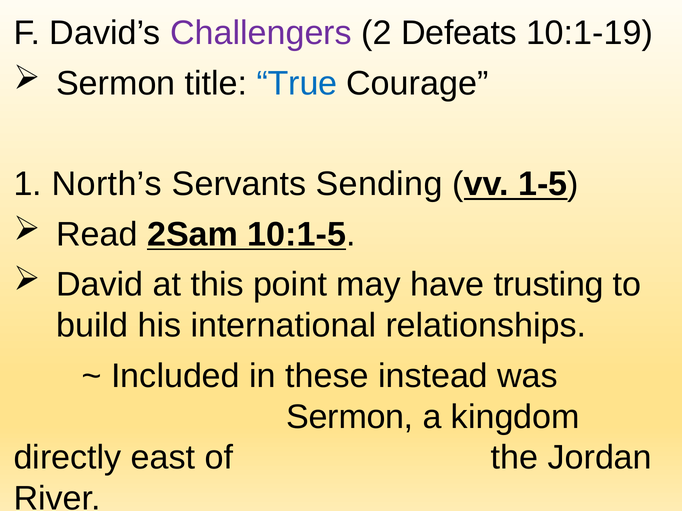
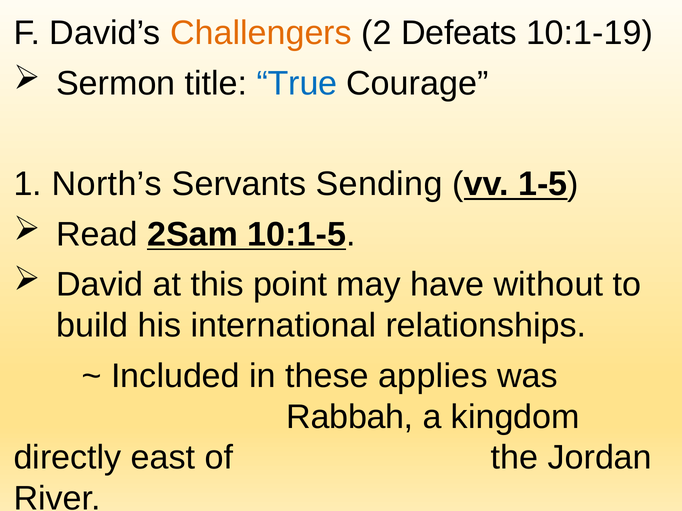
Challengers colour: purple -> orange
trusting: trusting -> without
instead: instead -> applies
Sermon at (350, 417): Sermon -> Rabbah
